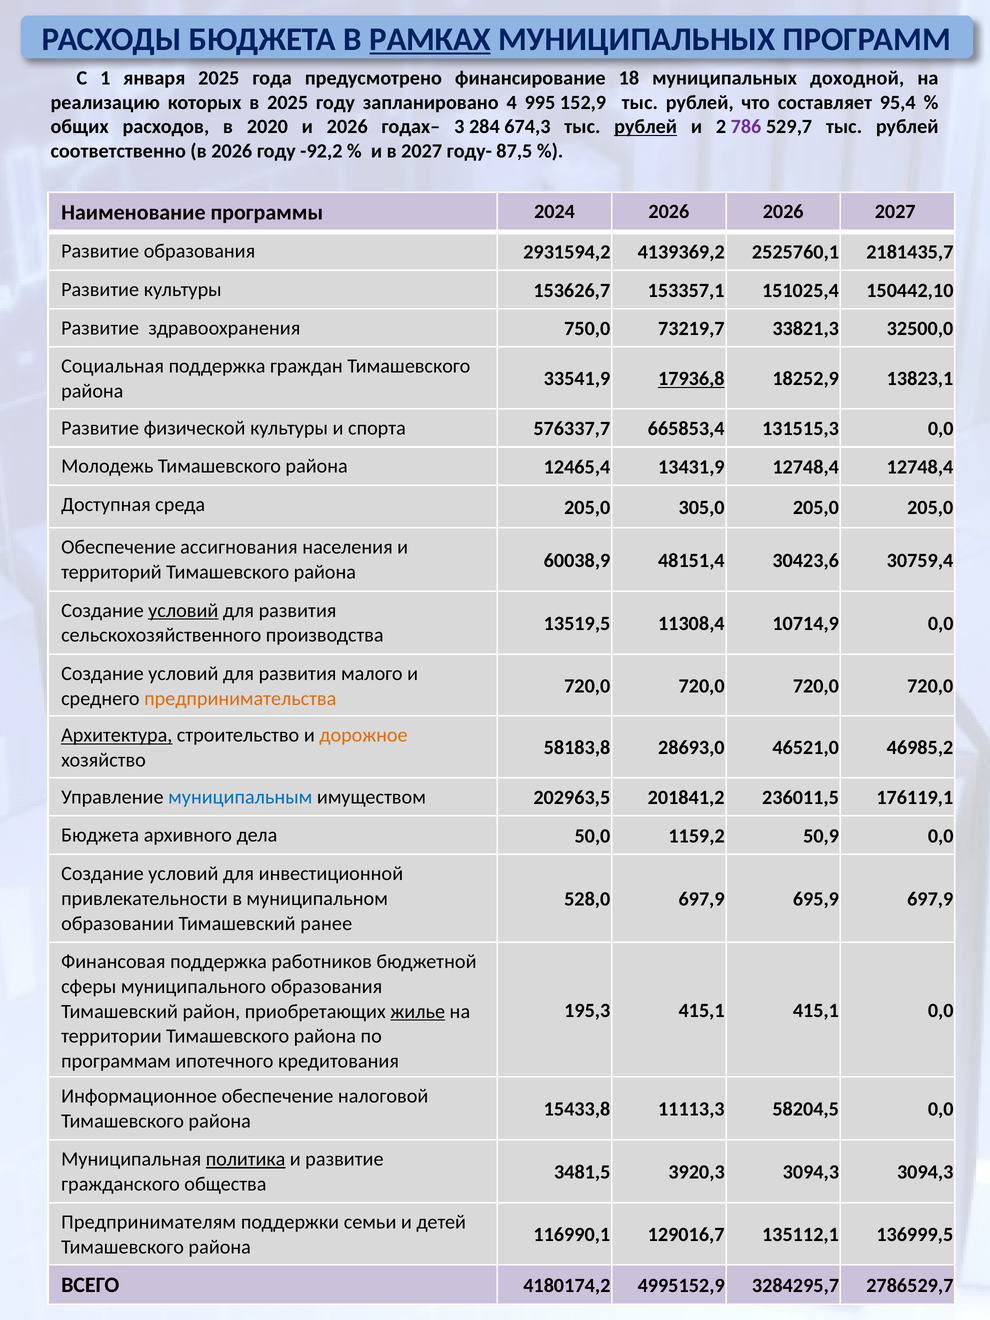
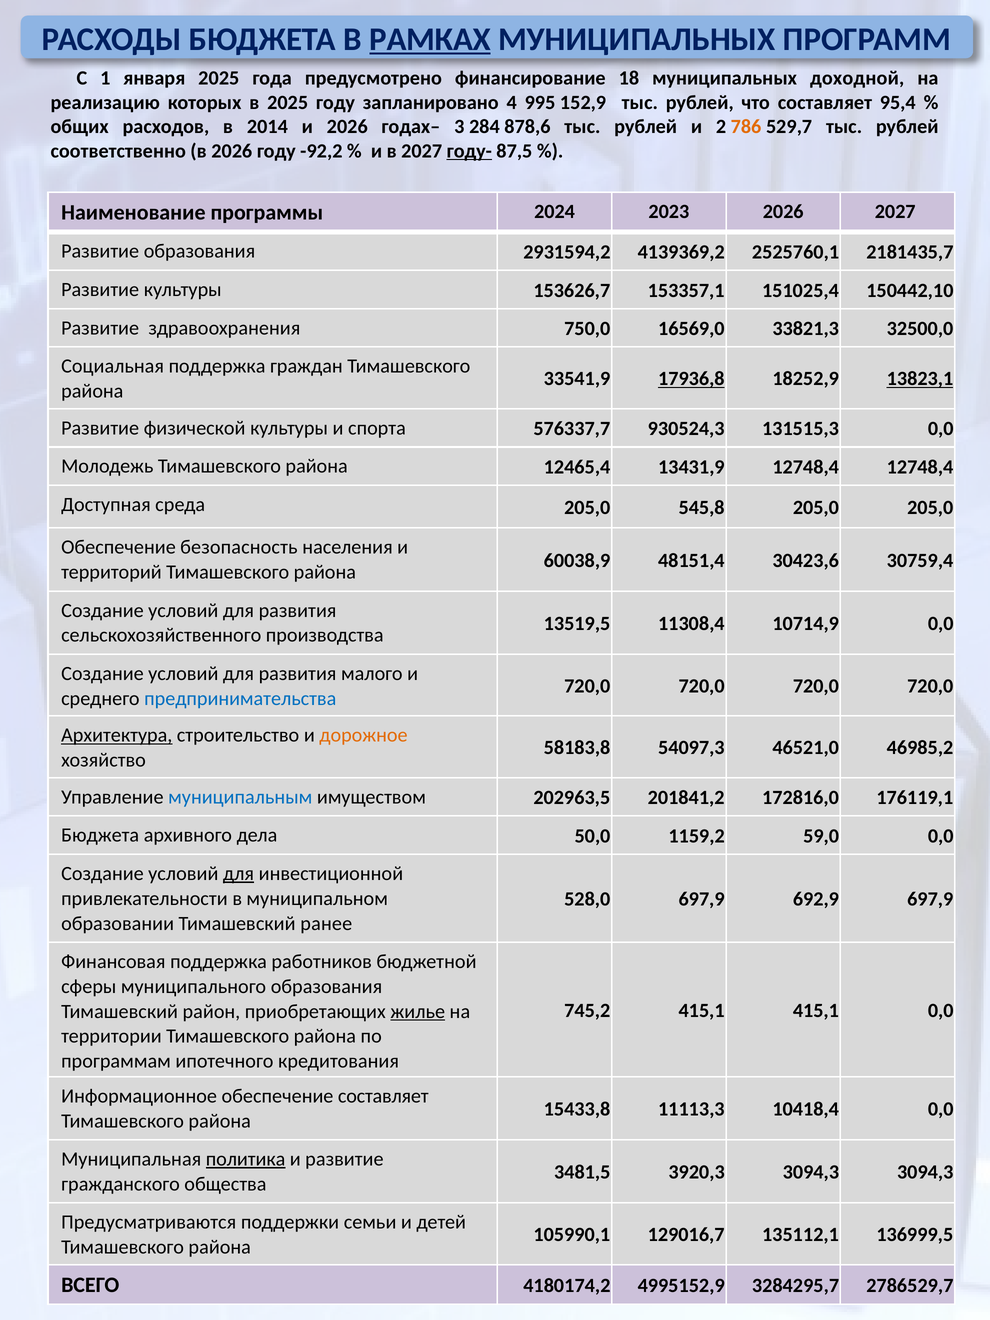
2020: 2020 -> 2014
674,3: 674,3 -> 878,6
рублей at (646, 127) underline: present -> none
786 colour: purple -> orange
году- underline: none -> present
2024 2026: 2026 -> 2023
73219,7: 73219,7 -> 16569,0
13823,1 underline: none -> present
665853,4: 665853,4 -> 930524,3
305,0: 305,0 -> 545,8
ассигнования: ассигнования -> безопасность
условий at (183, 610) underline: present -> none
предпринимательства colour: orange -> blue
28693,0: 28693,0 -> 54097,3
236011,5: 236011,5 -> 172816,0
50,9: 50,9 -> 59,0
для at (238, 874) underline: none -> present
695,9: 695,9 -> 692,9
195,3: 195,3 -> 745,2
обеспечение налоговой: налоговой -> составляет
58204,5: 58204,5 -> 10418,4
Предпринимателям: Предпринимателям -> Предусматриваются
116990,1: 116990,1 -> 105990,1
